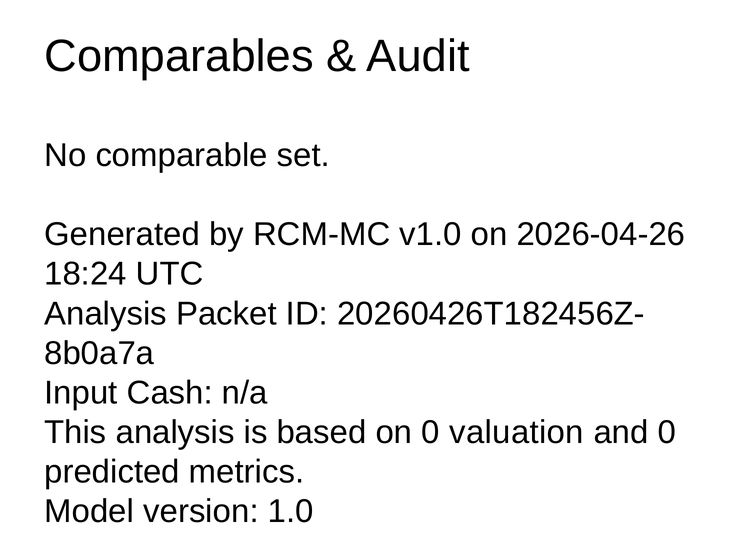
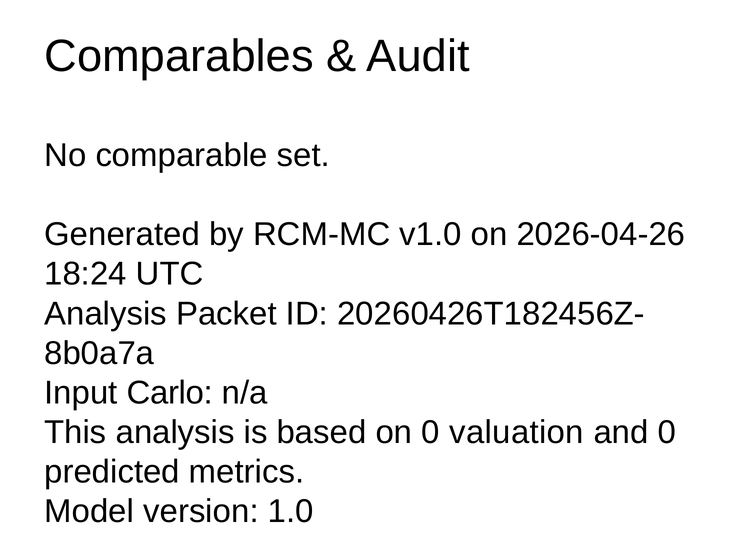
Cash: Cash -> Carlo
